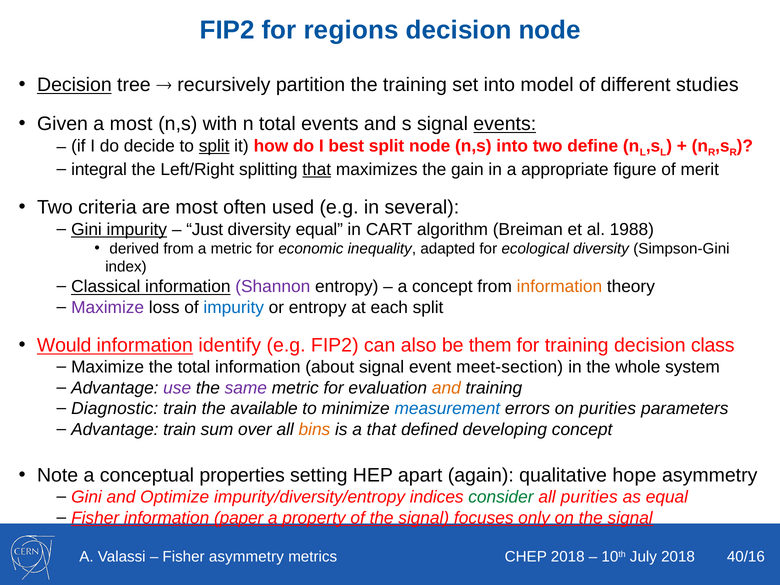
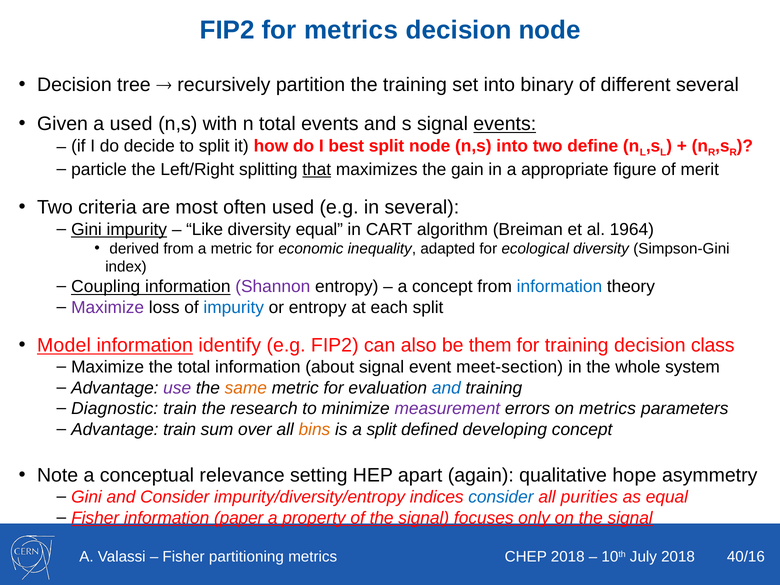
for regions: regions -> metrics
Decision at (74, 85) underline: present -> none
model: model -> binary
different studies: studies -> several
a most: most -> used
split at (214, 146) underline: present -> none
integral: integral -> particle
Just: Just -> Like
1988: 1988 -> 1964
Classical: Classical -> Coupling
information at (559, 287) colour: orange -> blue
Would: Would -> Model
same colour: purple -> orange
and at (446, 388) colour: orange -> blue
available: available -> research
measurement colour: blue -> purple
on purities: purities -> metrics
a that: that -> split
properties: properties -> relevance
and Optimize: Optimize -> Consider
consider at (501, 497) colour: green -> blue
Fisher asymmetry: asymmetry -> partitioning
